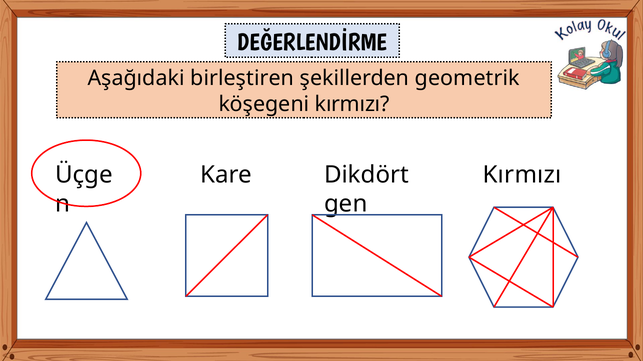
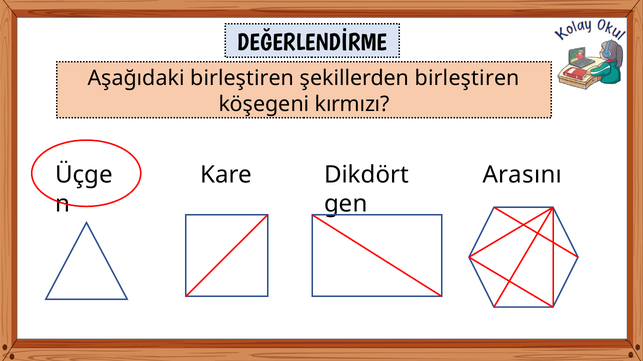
şekillerden geometrik: geometrik -> birleştiren
Kırmızı at (522, 175): Kırmızı -> Arasını
